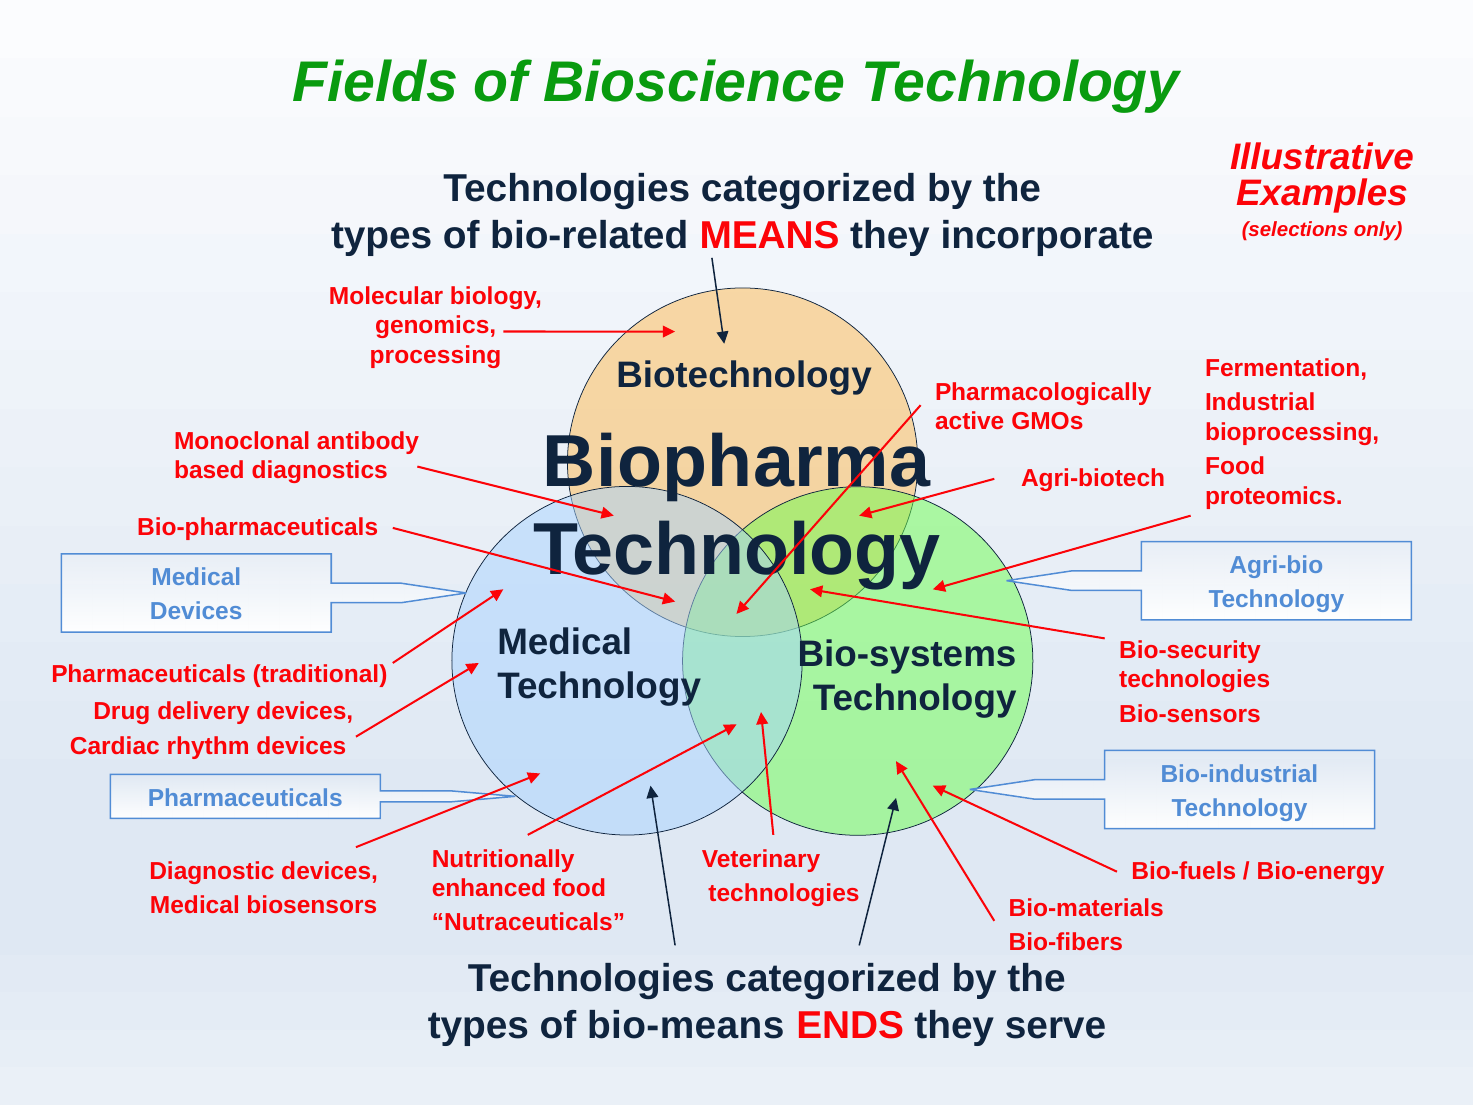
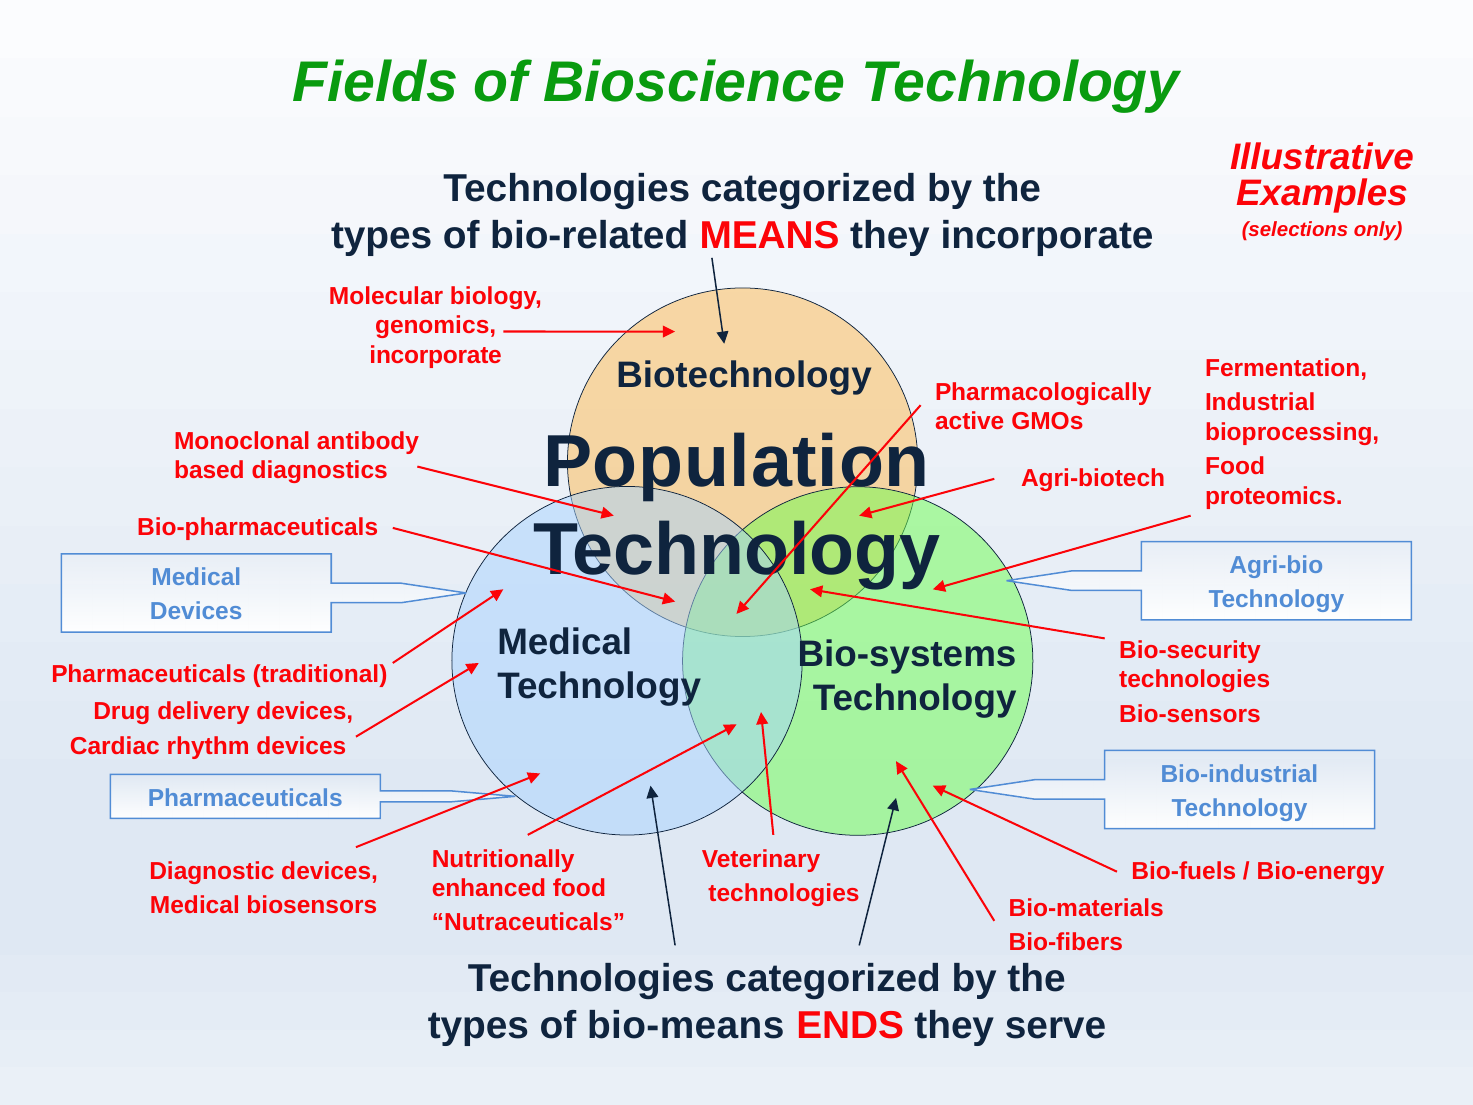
processing at (435, 355): processing -> incorporate
Biopharma: Biopharma -> Population
